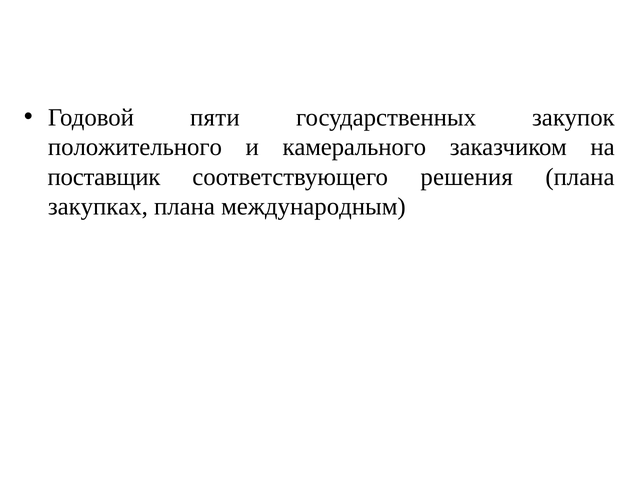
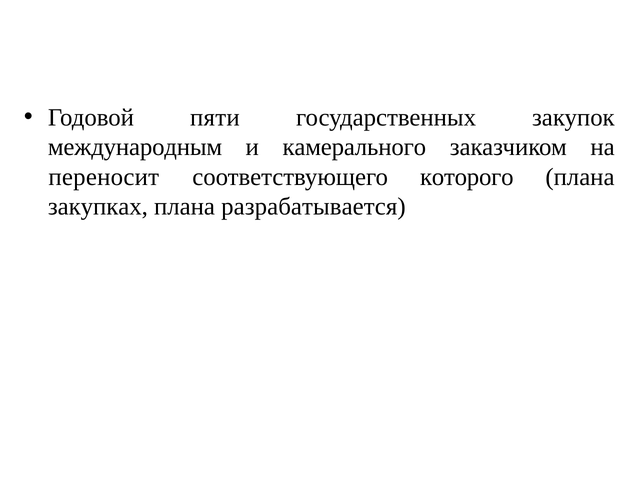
положительного: положительного -> международным
поставщик: поставщик -> переносит
решения: решения -> которого
международным: международным -> разрабатывается
